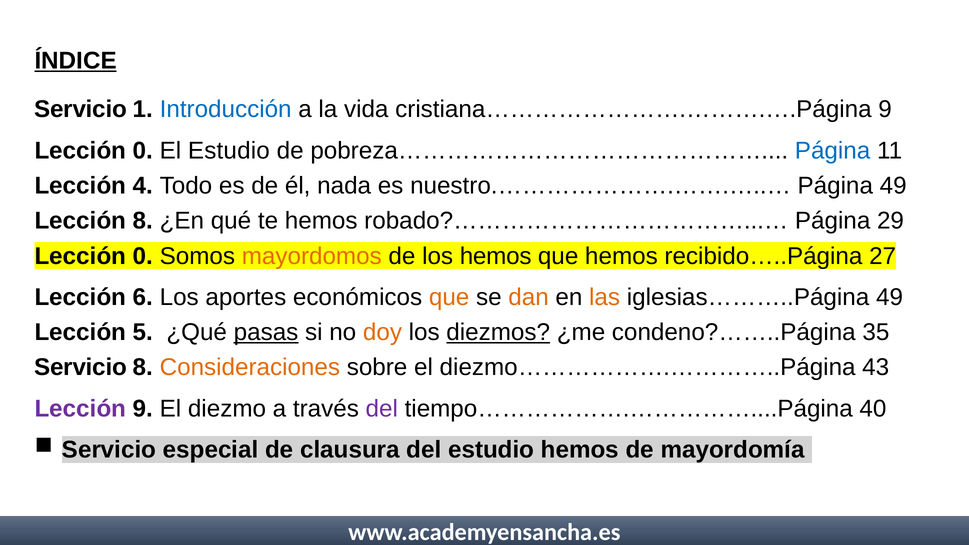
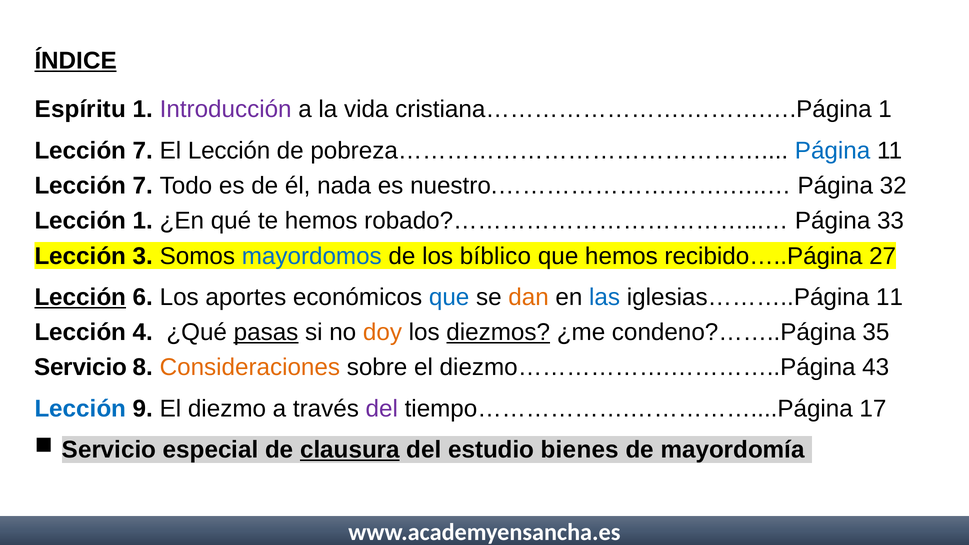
Servicio at (81, 109): Servicio -> Espíritu
Introducción colour: blue -> purple
cristiana…………………….……….….Página 9: 9 -> 1
0 at (143, 151): 0 -> 7
El Estudio: Estudio -> Lección
4 at (143, 186): 4 -> 7
Página 49: 49 -> 32
Lección 8: 8 -> 1
29: 29 -> 33
0 at (143, 256): 0 -> 3
mayordomos colour: orange -> blue
los hemos: hemos -> bíblico
Lección at (80, 297) underline: none -> present
que at (449, 297) colour: orange -> blue
las colour: orange -> blue
iglesias………..Página 49: 49 -> 11
5: 5 -> 4
Lección at (80, 409) colour: purple -> blue
40: 40 -> 17
clausura underline: none -> present
estudio hemos: hemos -> bienes
